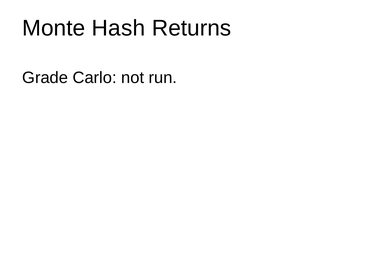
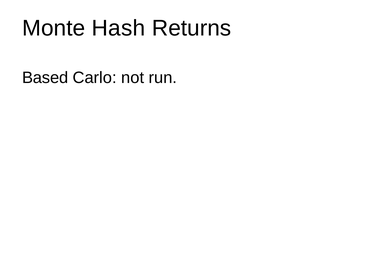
Grade: Grade -> Based
